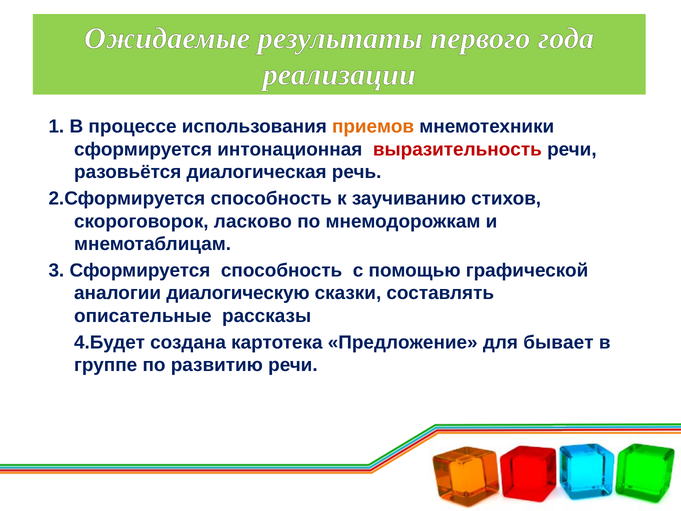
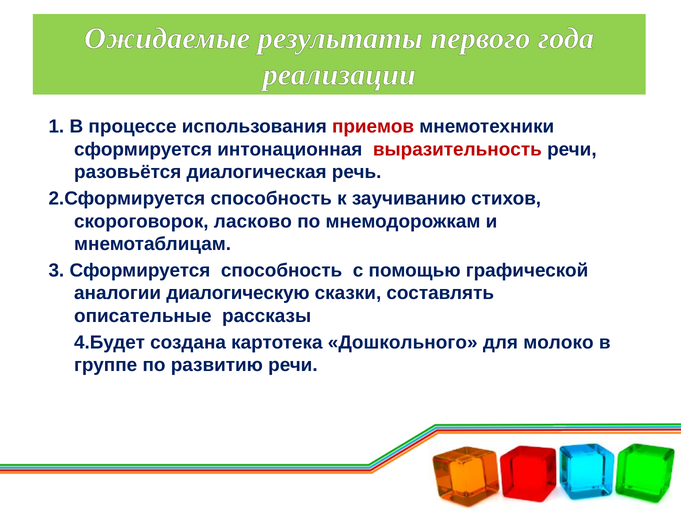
приемов colour: orange -> red
Предложение: Предложение -> Дошкольного
бывает: бывает -> молоко
